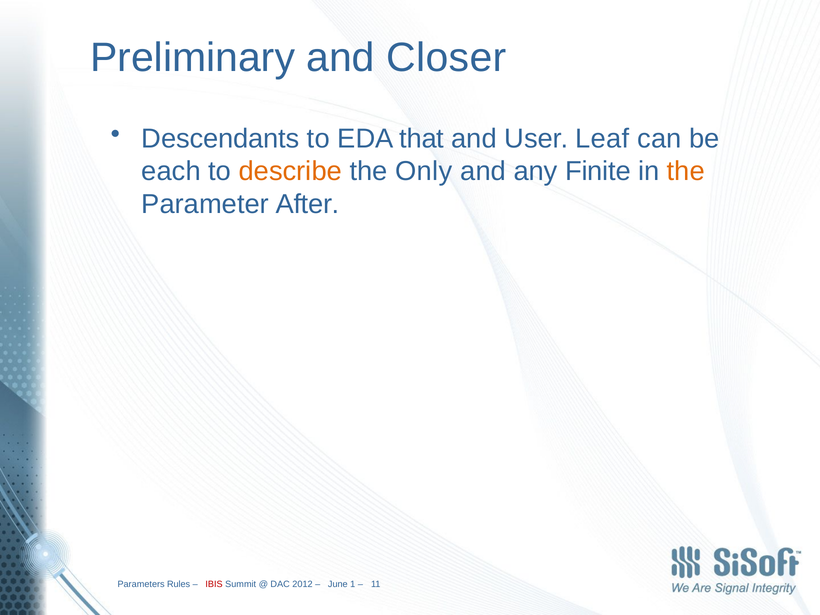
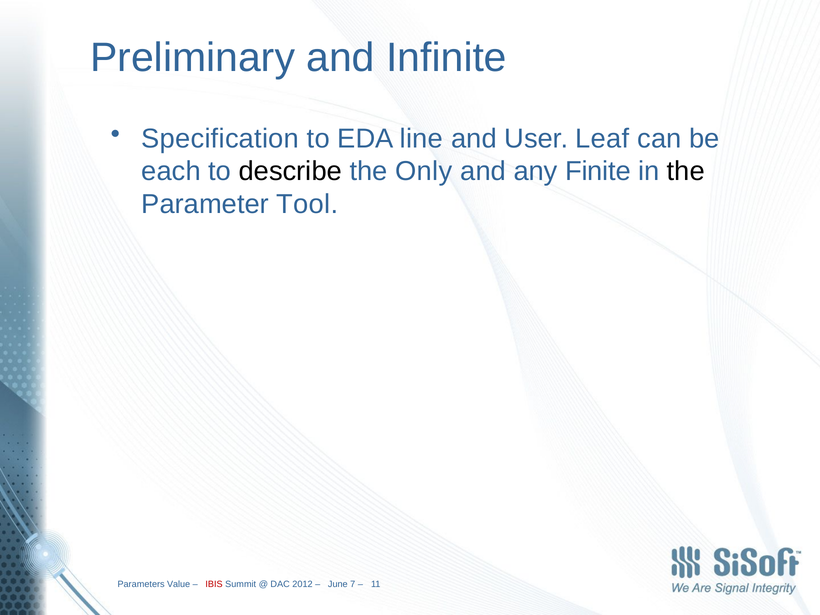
Closer: Closer -> Infinite
Descendants: Descendants -> Specification
that: that -> line
describe colour: orange -> black
the at (686, 171) colour: orange -> black
After: After -> Tool
Rules: Rules -> Value
1: 1 -> 7
